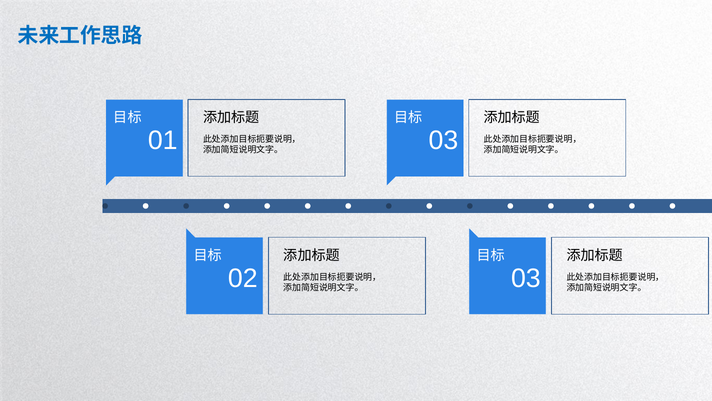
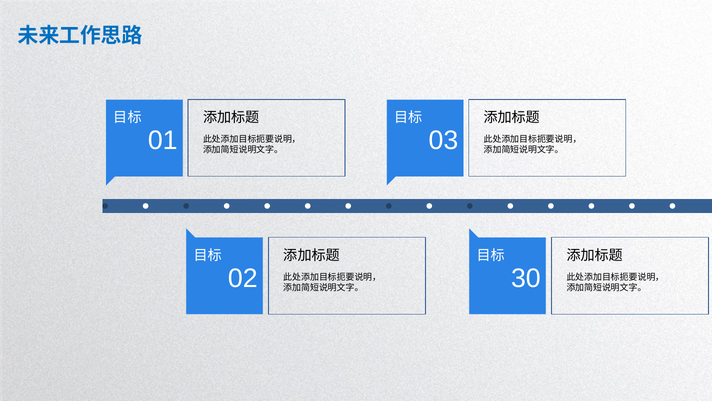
03 at (526, 278): 03 -> 30
